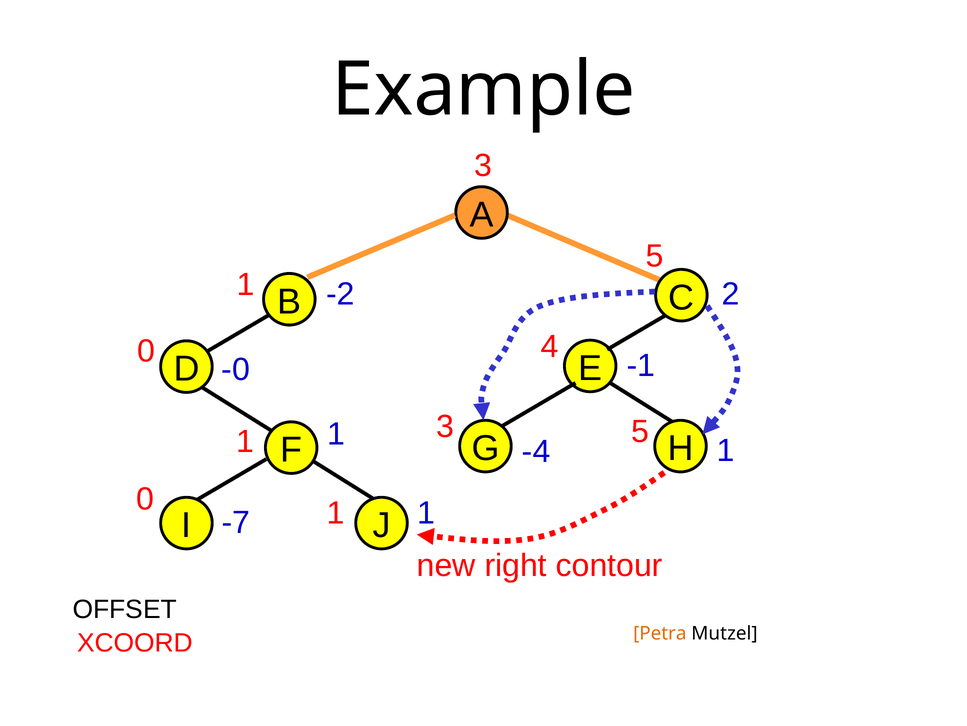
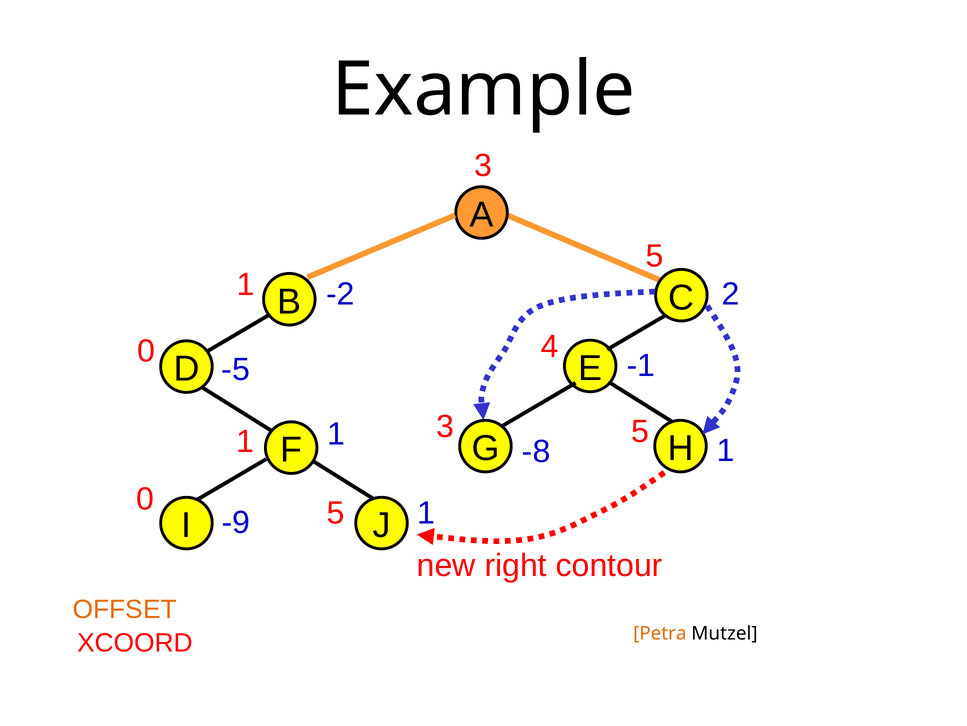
-0: -0 -> -5
-4: -4 -> -8
1 at (336, 513): 1 -> 5
-7: -7 -> -9
OFFSET colour: black -> orange
